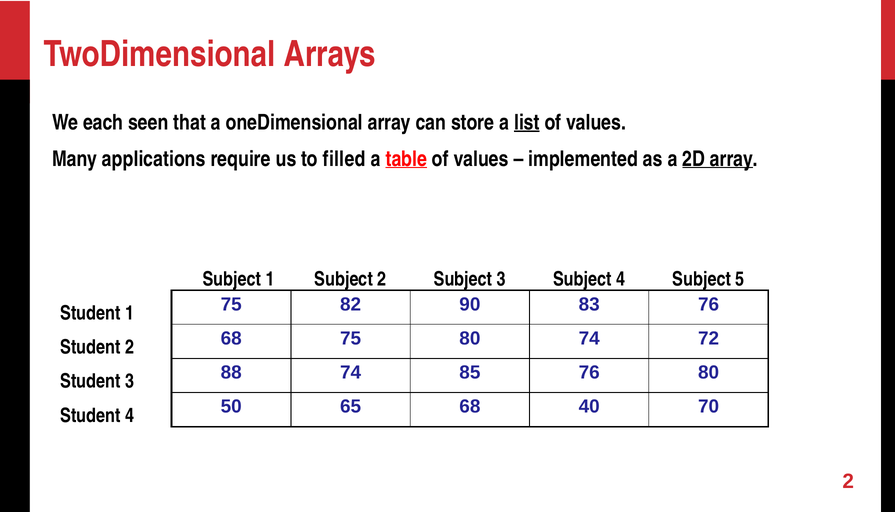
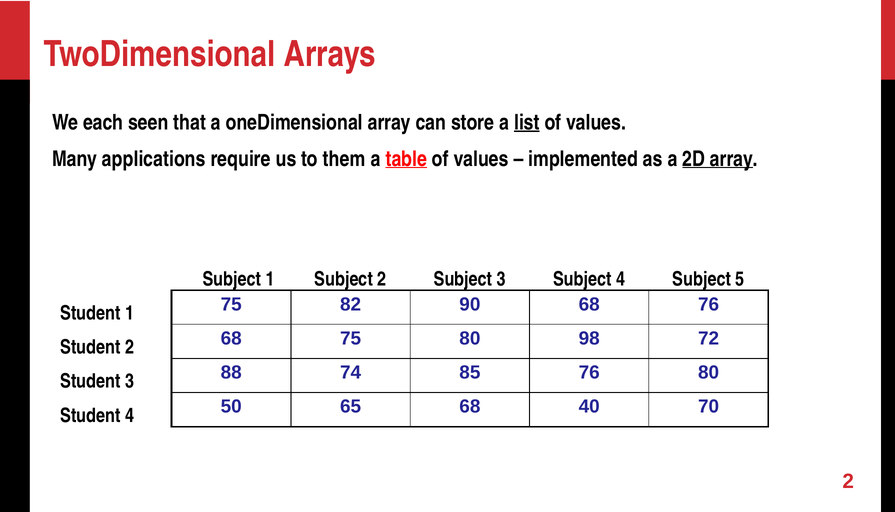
filled: filled -> them
90 83: 83 -> 68
80 74: 74 -> 98
